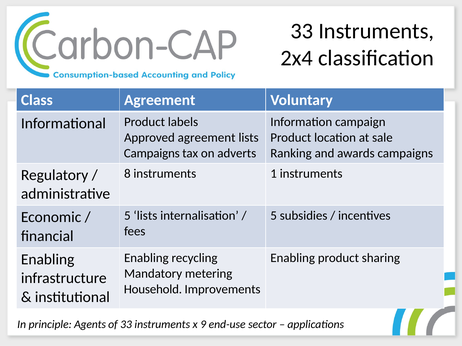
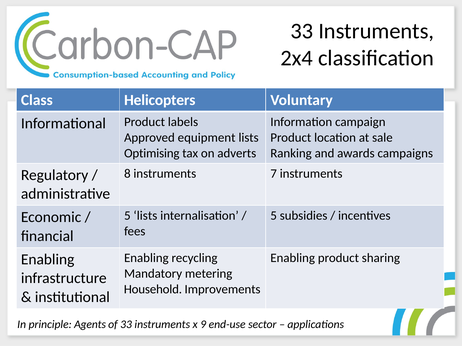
Class Agreement: Agreement -> Helicopters
Approved agreement: agreement -> equipment
Campaigns at (152, 153): Campaigns -> Optimising
1: 1 -> 7
